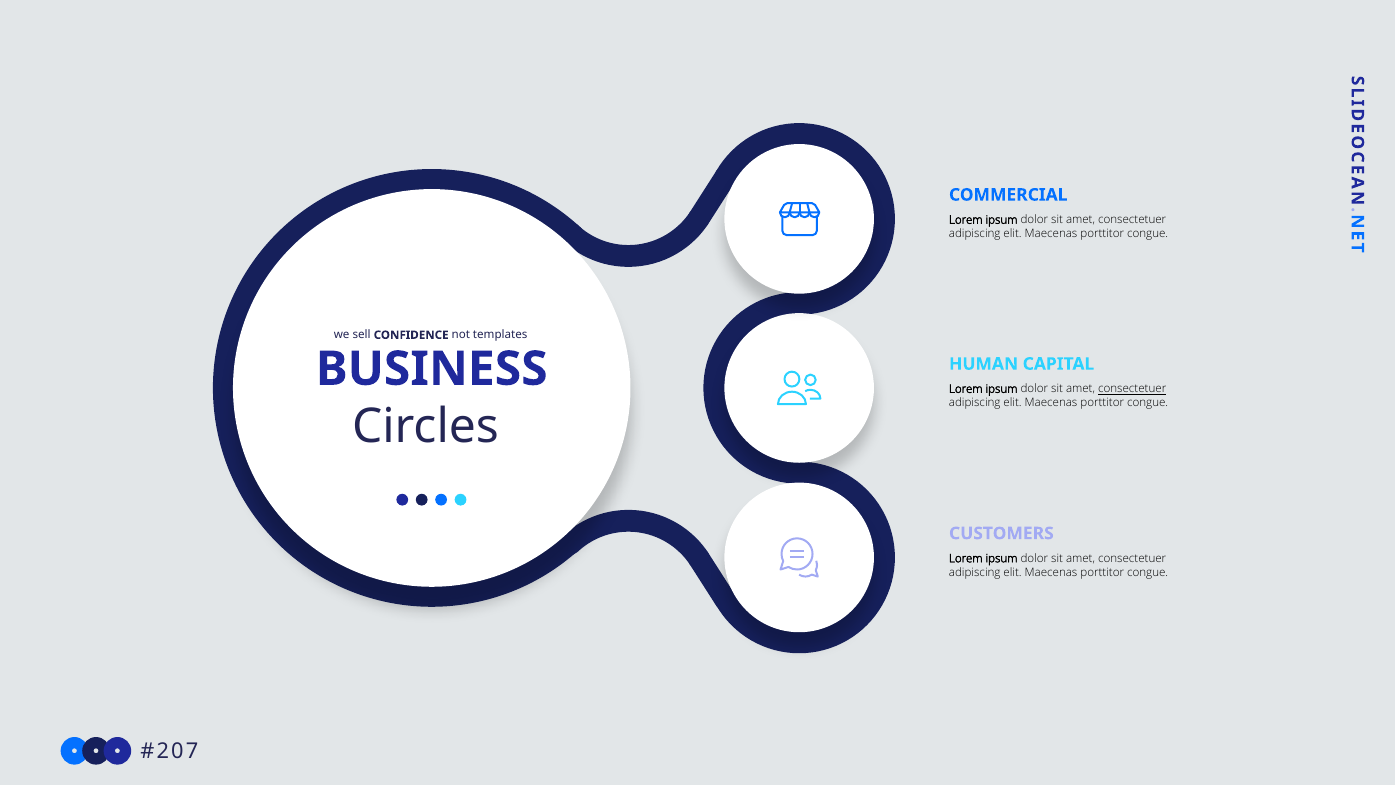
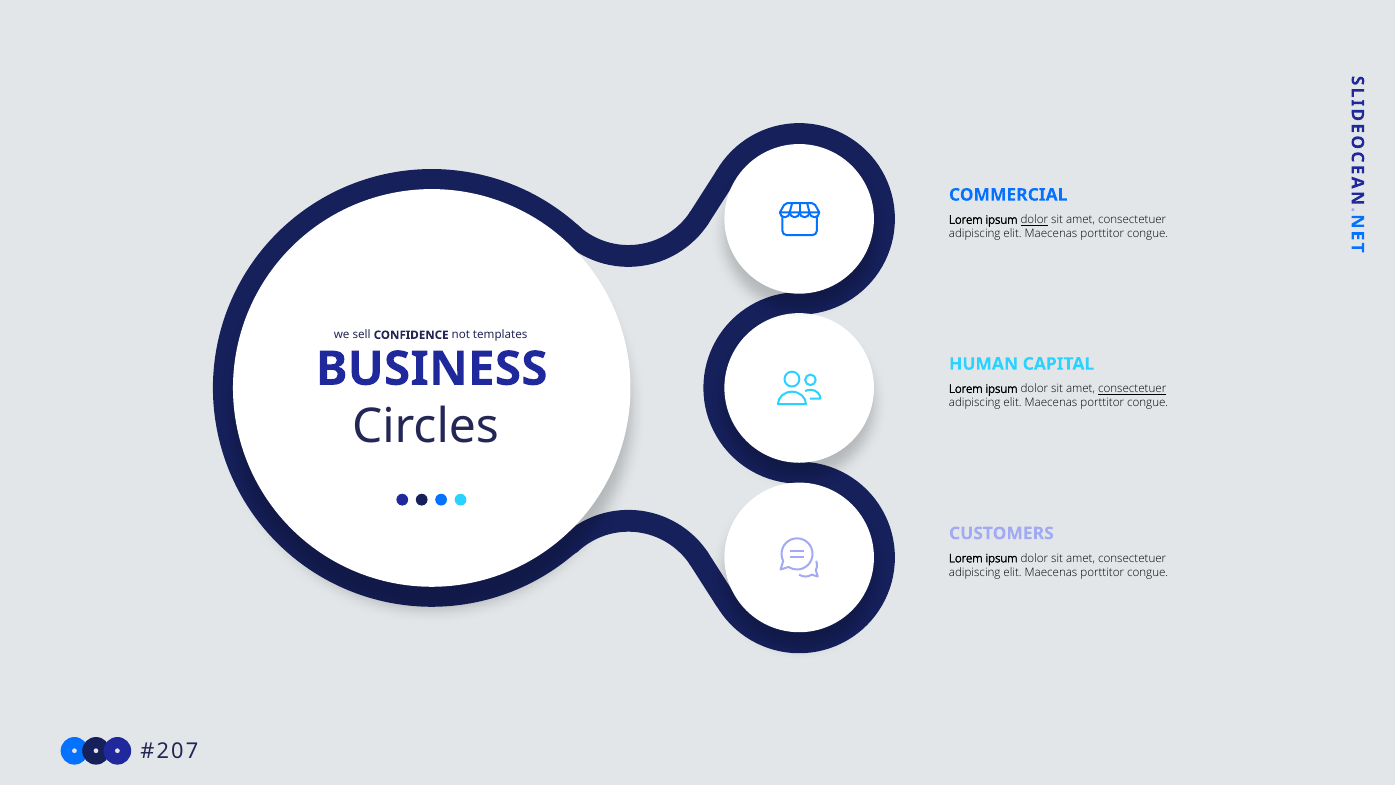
dolor at (1034, 220) underline: none -> present
